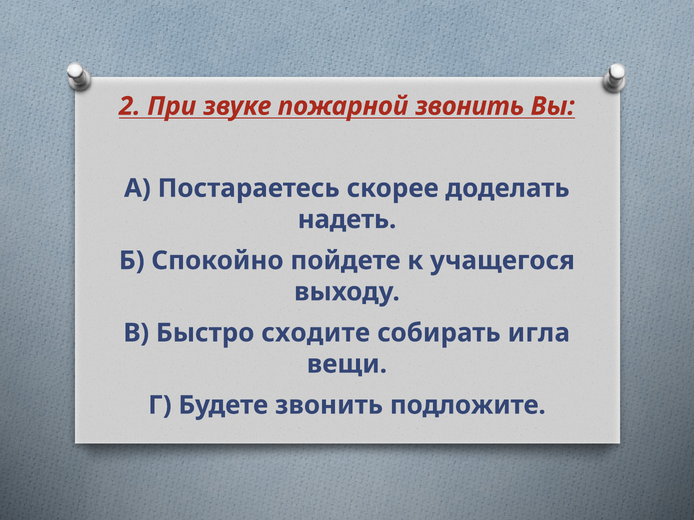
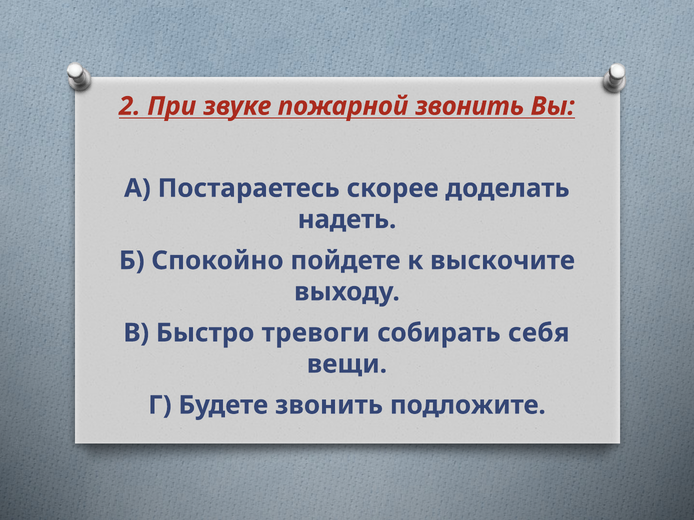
учащегося: учащегося -> выскочите
сходите: сходите -> тревоги
игла: игла -> себя
